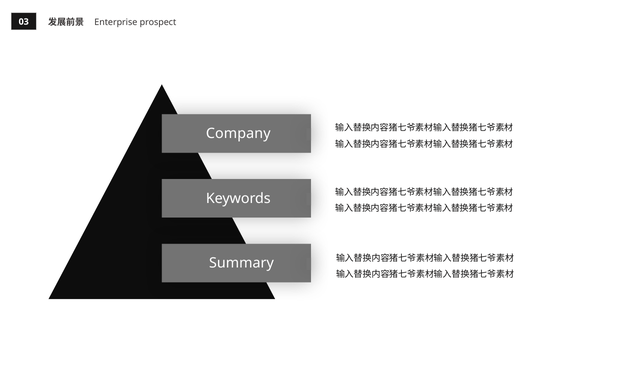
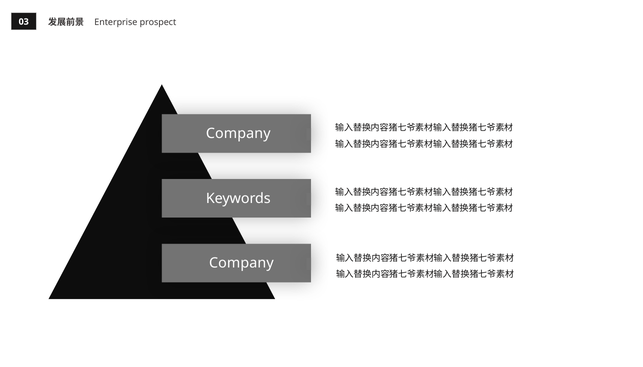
Summary at (241, 263): Summary -> Company
